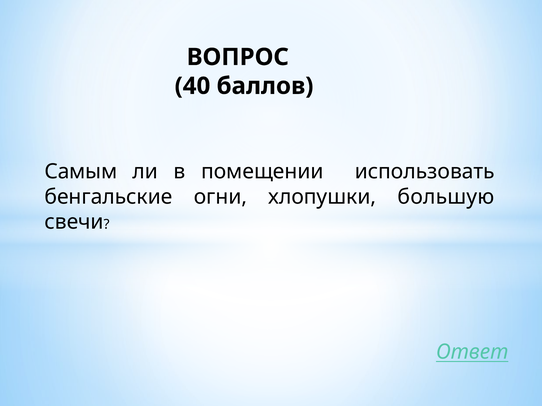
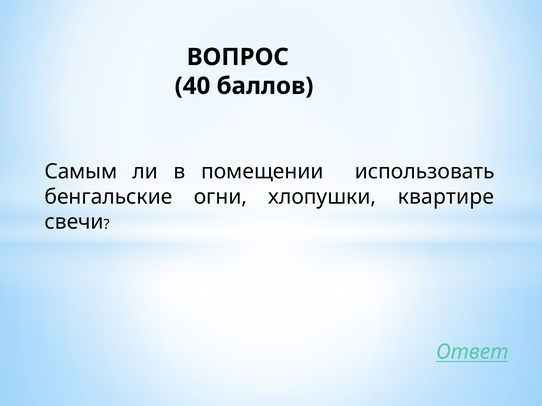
большую: большую -> квартире
